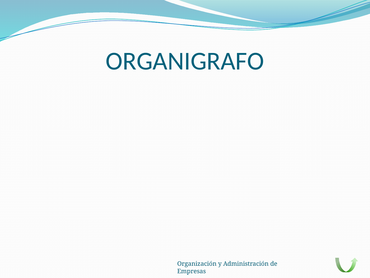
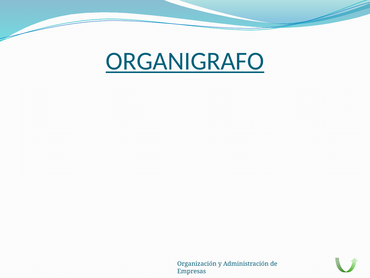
ORGANIGRAFO underline: none -> present
